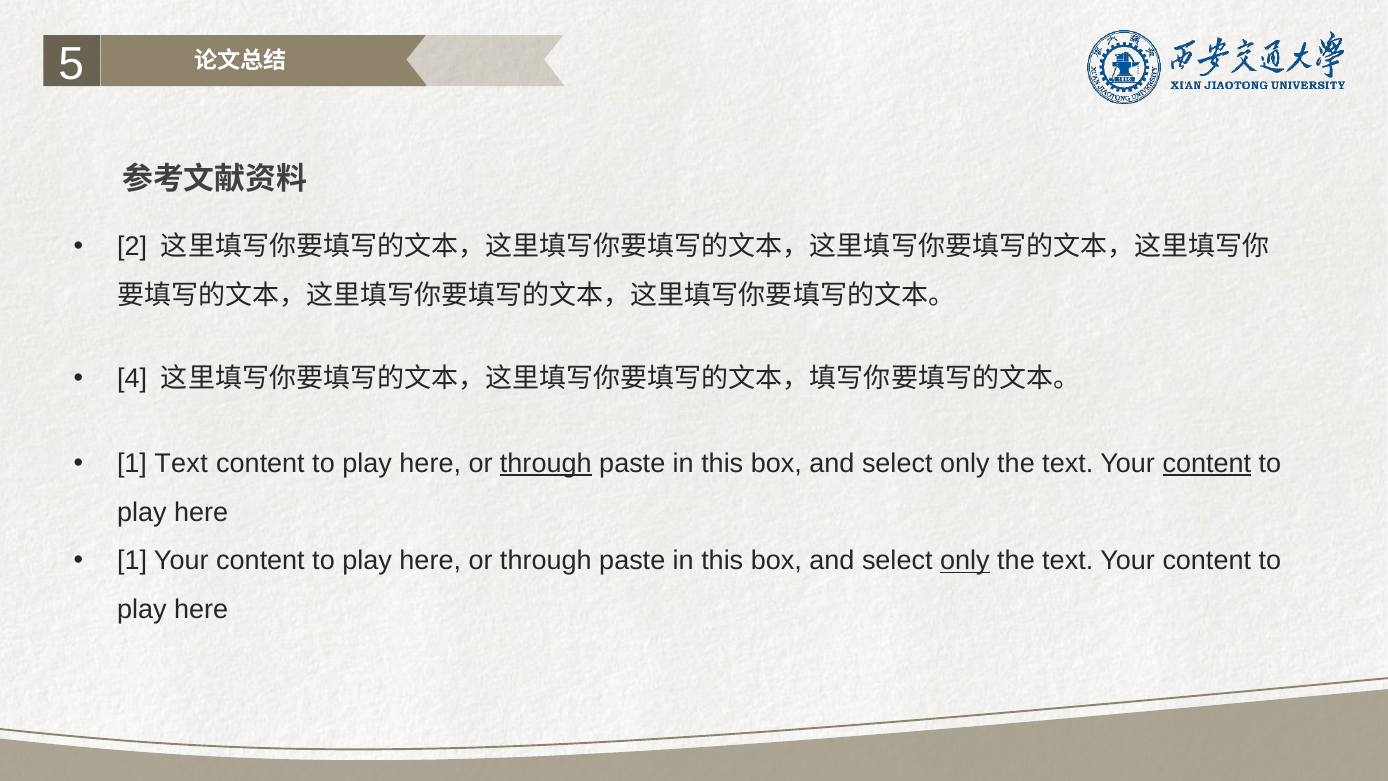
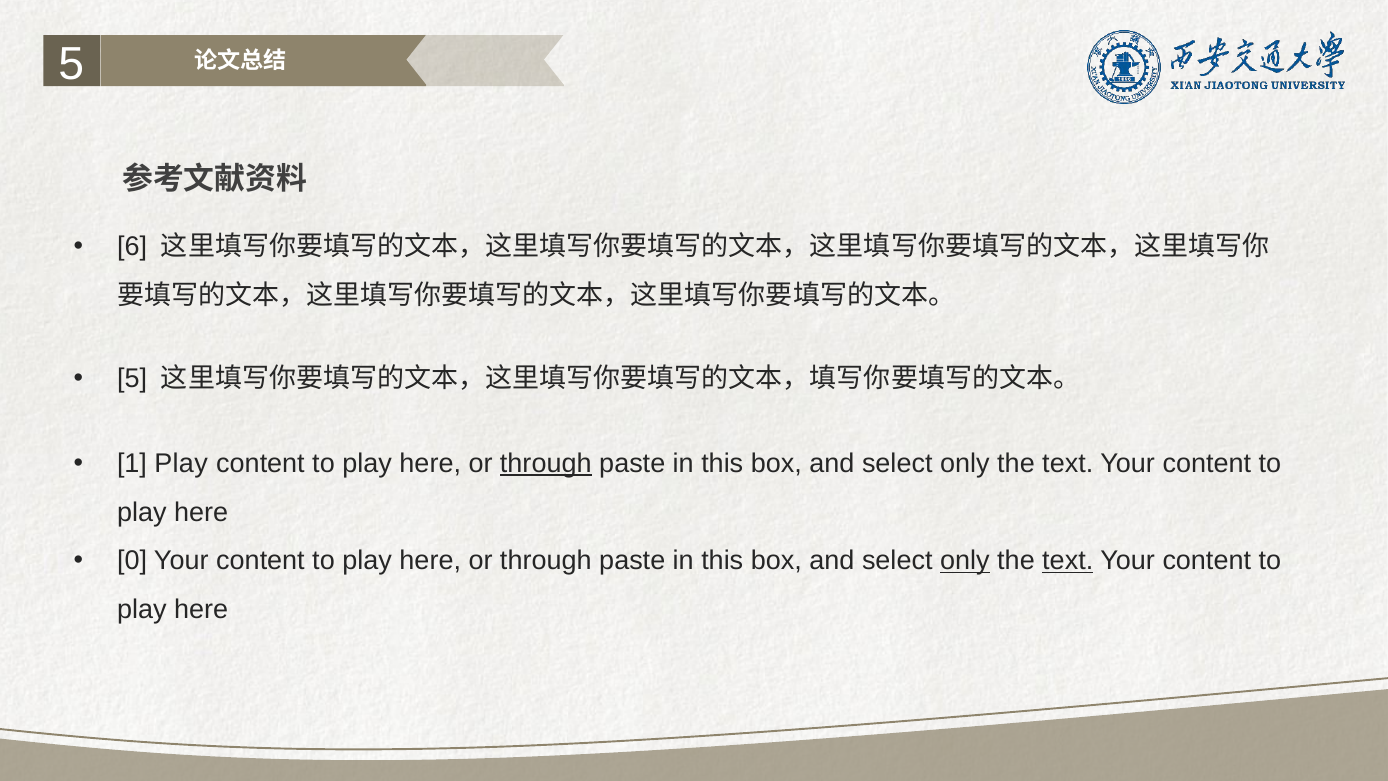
2: 2 -> 6
4 at (132, 379): 4 -> 5
1 Text: Text -> Play
content at (1207, 464) underline: present -> none
1 at (132, 561): 1 -> 0
text at (1068, 561) underline: none -> present
